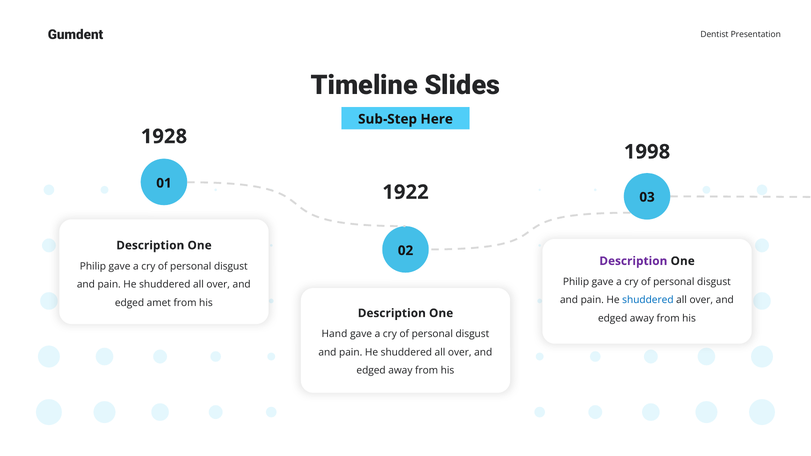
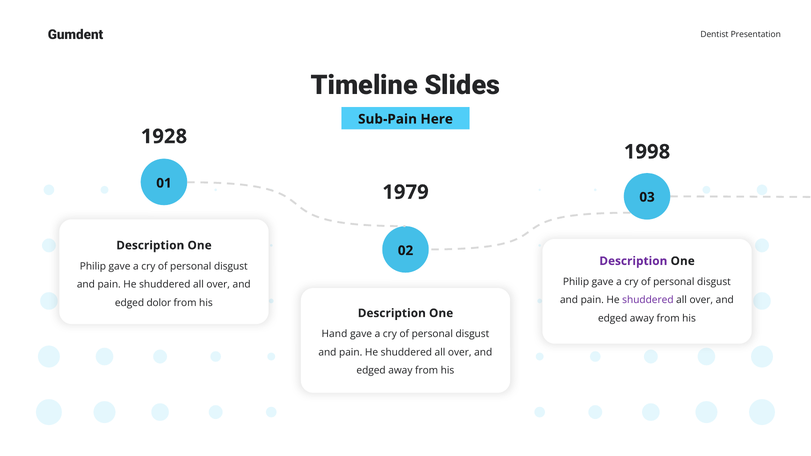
Sub-Step: Sub-Step -> Sub-Pain
1922: 1922 -> 1979
shuddered at (648, 300) colour: blue -> purple
amet: amet -> dolor
